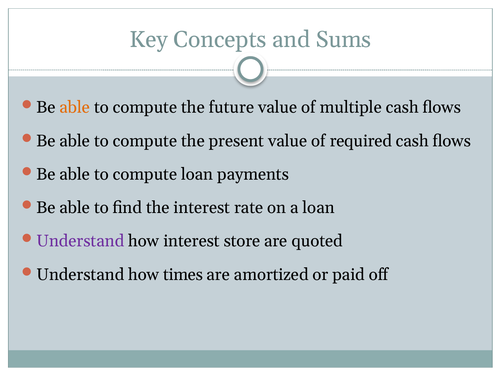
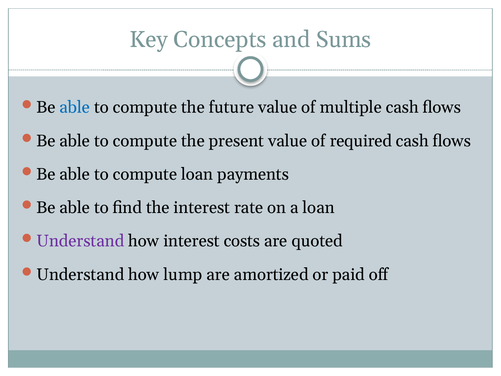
able at (75, 107) colour: orange -> blue
store: store -> costs
times: times -> lump
